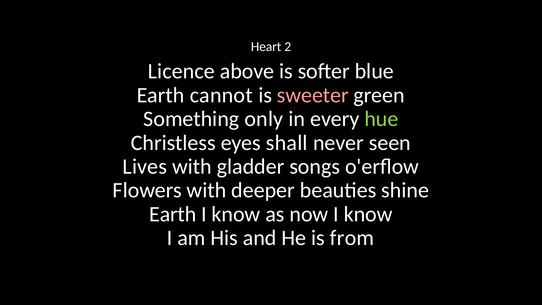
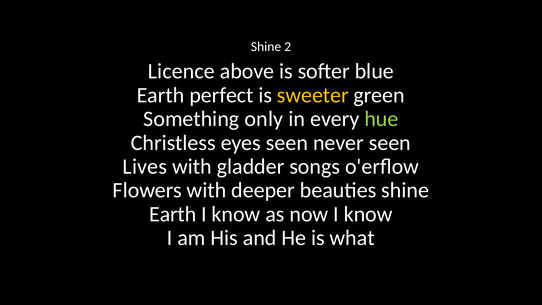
Heart at (266, 47): Heart -> Shine
cannot: cannot -> perfect
sweeter colour: pink -> yellow
eyes shall: shall -> seen
from: from -> what
